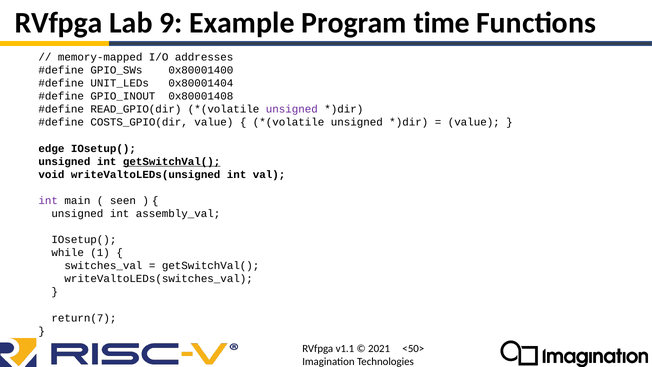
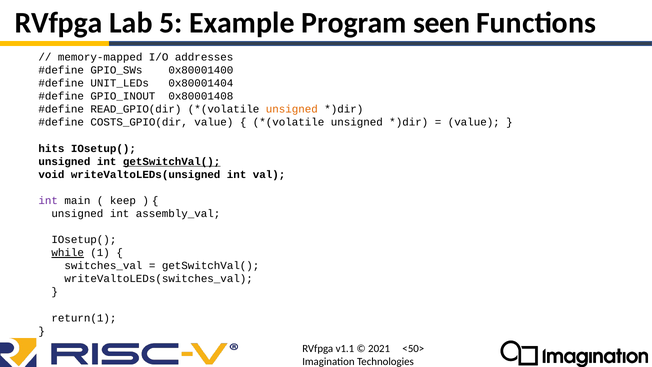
9: 9 -> 5
time: time -> seen
unsigned at (292, 109) colour: purple -> orange
edge: edge -> hits
seen: seen -> keep
while underline: none -> present
return(7: return(7 -> return(1
